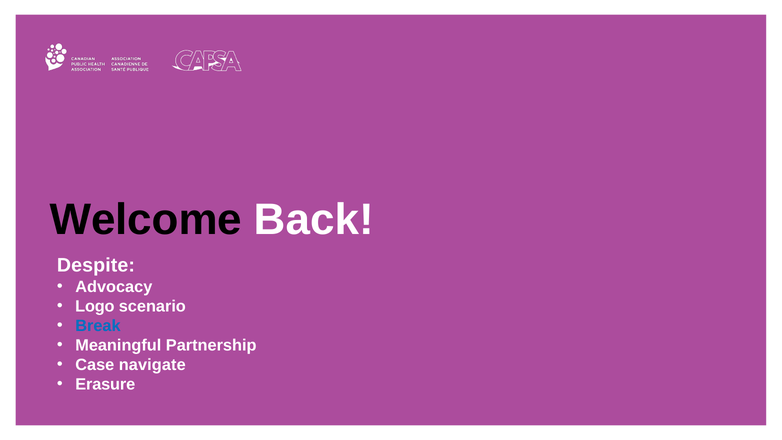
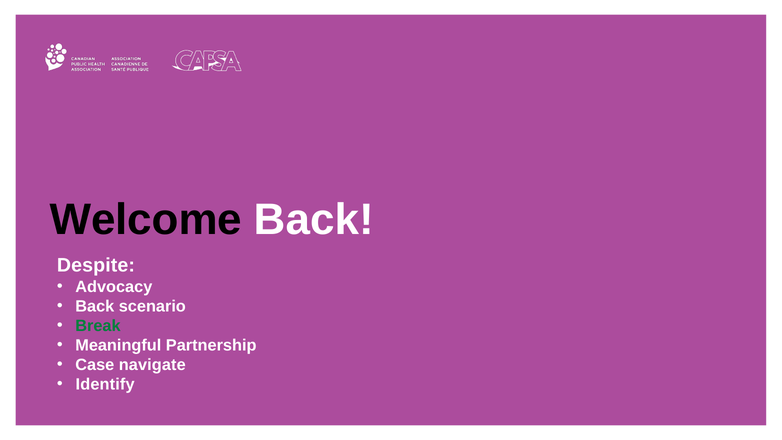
Logo at (95, 306): Logo -> Back
Break colour: blue -> green
Erasure: Erasure -> Identify
